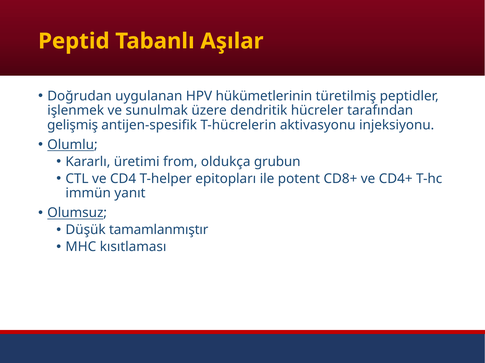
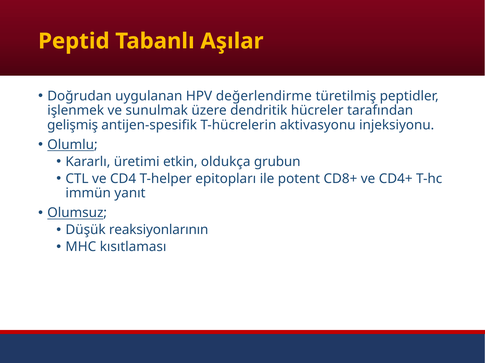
hükümetlerinin: hükümetlerinin -> değerlendirme
from: from -> etkin
tamamlanmıştır: tamamlanmıştır -> reaksiyonlarının
